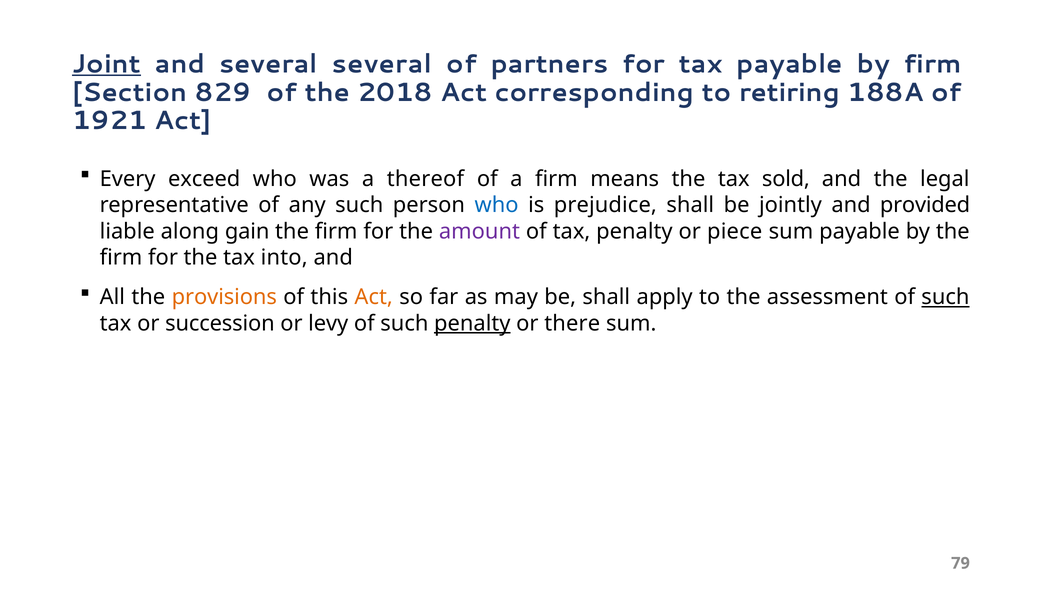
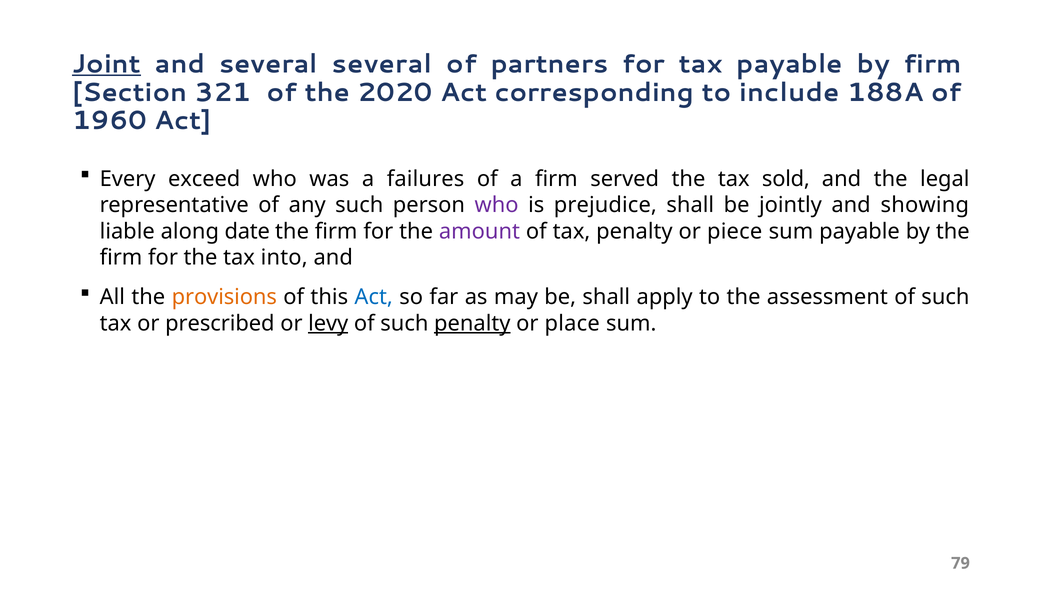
829: 829 -> 321
2018: 2018 -> 2020
retiring: retiring -> include
1921: 1921 -> 1960
thereof: thereof -> failures
means: means -> served
who at (497, 205) colour: blue -> purple
provided: provided -> showing
gain: gain -> date
Act at (374, 297) colour: orange -> blue
such at (945, 297) underline: present -> none
succession: succession -> prescribed
levy underline: none -> present
there: there -> place
